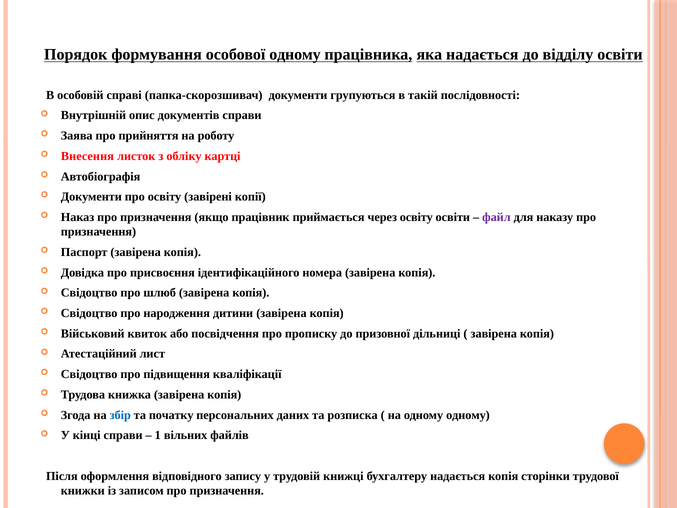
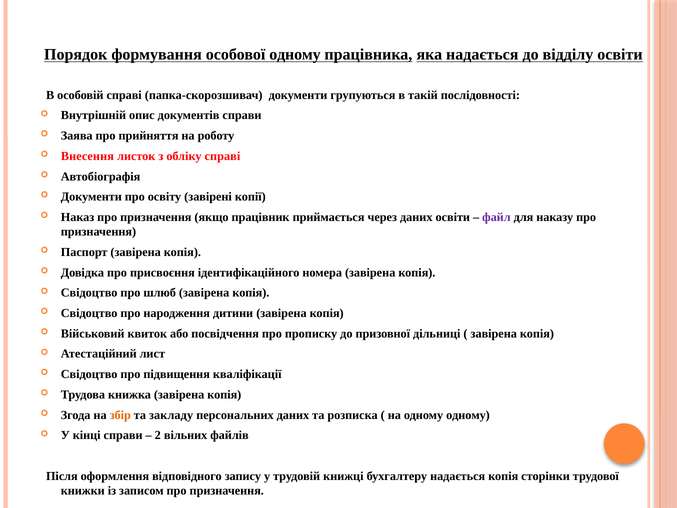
обліку картці: картці -> справі
через освіту: освіту -> даних
збір colour: blue -> orange
початку: початку -> закладу
1: 1 -> 2
